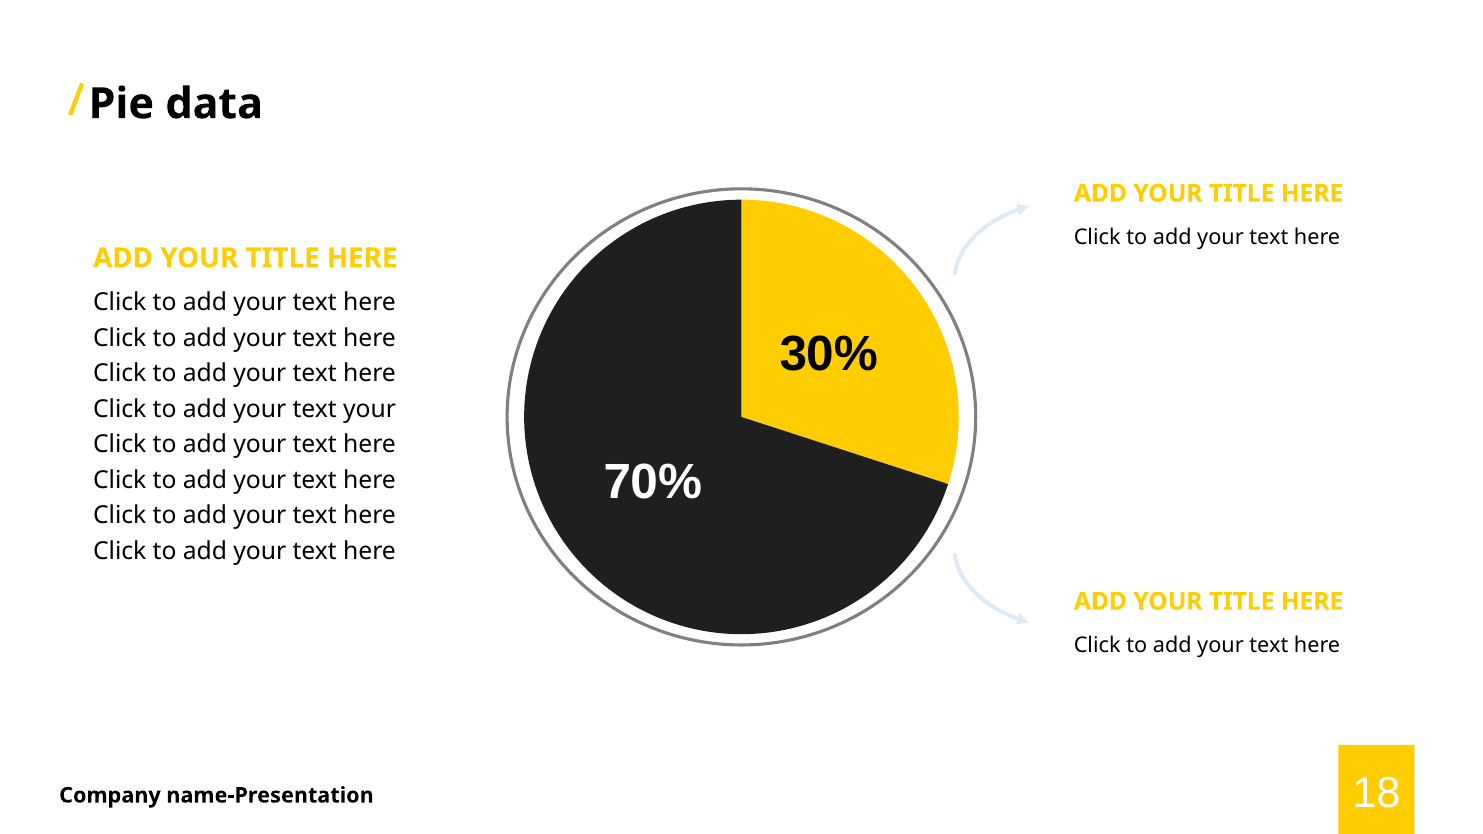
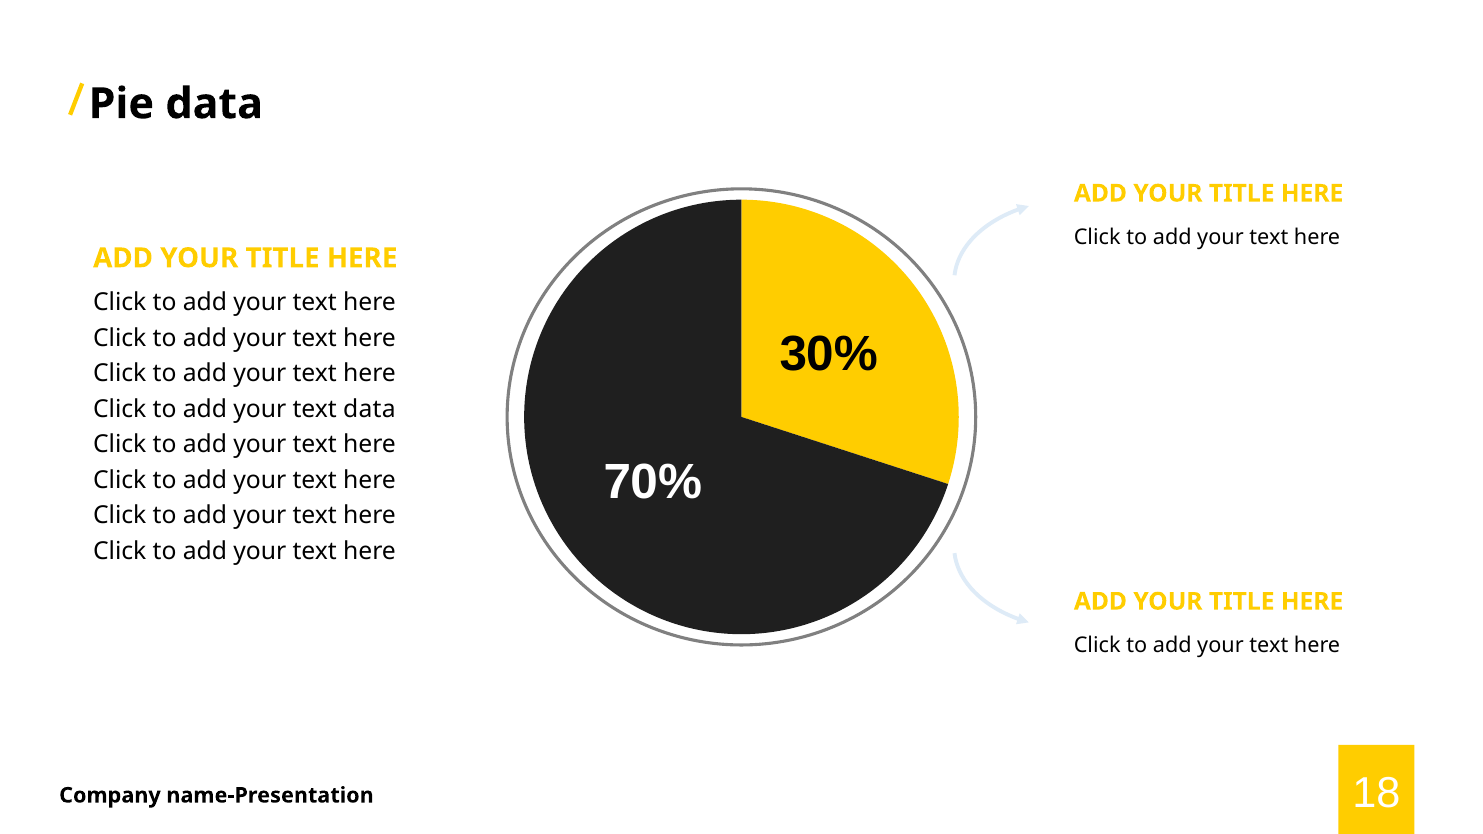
text your: your -> data
